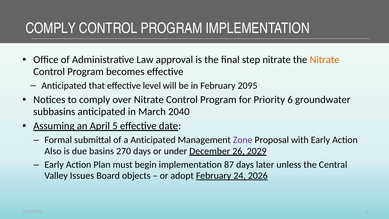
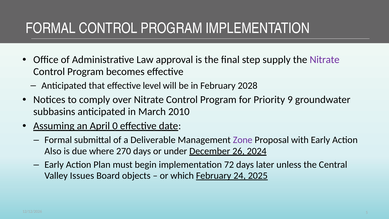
COMPLY at (51, 28): COMPLY -> FORMAL
step nitrate: nitrate -> supply
Nitrate at (325, 60) colour: orange -> purple
2095: 2095 -> 2028
6: 6 -> 9
2040: 2040 -> 2010
April 5: 5 -> 0
a Anticipated: Anticipated -> Deliverable
basins: basins -> where
2029: 2029 -> 2024
87: 87 -> 72
adopt: adopt -> which
2026: 2026 -> 2025
